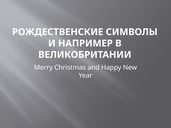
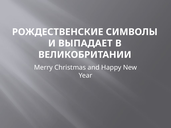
НАПРИМЕР: НАПРИМЕР -> ВЫПАДАЕТ
